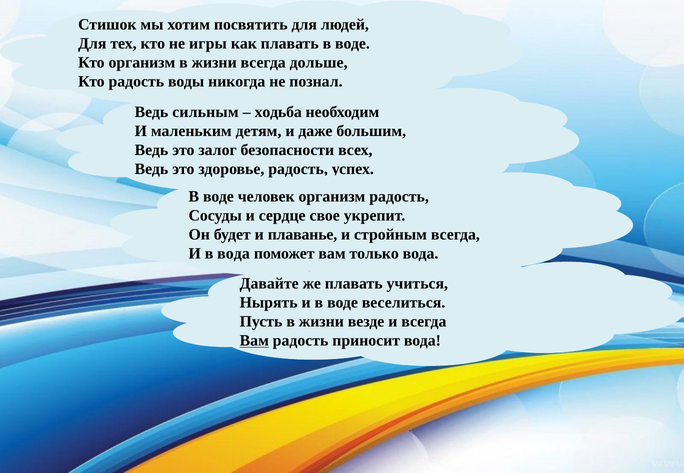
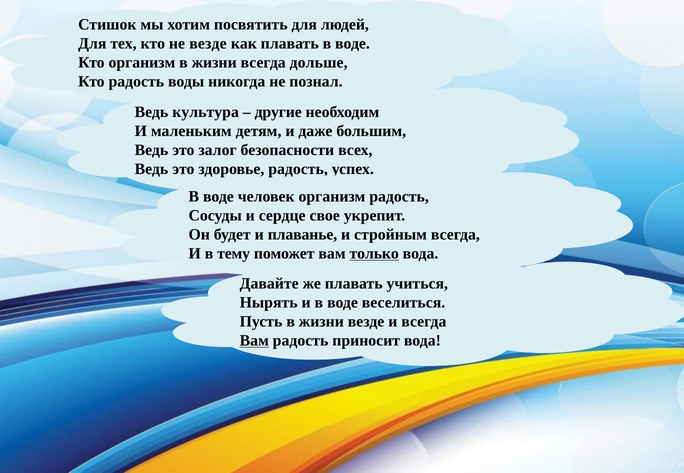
не игры: игры -> везде
сильным: сильным -> культура
ходьба: ходьба -> другие
в вода: вода -> тему
только underline: none -> present
